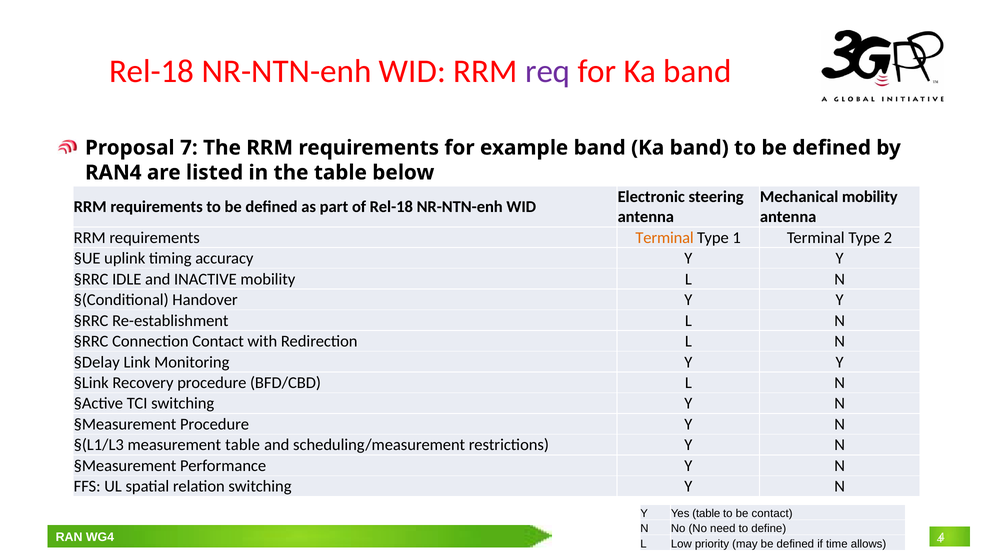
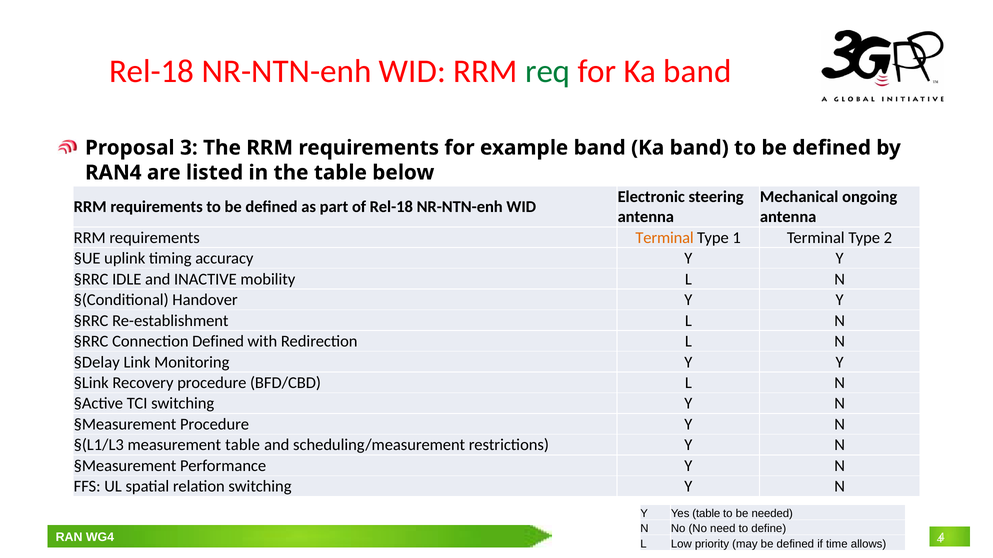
req colour: purple -> green
7: 7 -> 3
Mechanical mobility: mobility -> ongoing
Connection Contact: Contact -> Defined
be contact: contact -> needed
